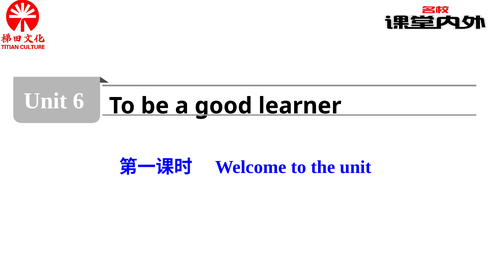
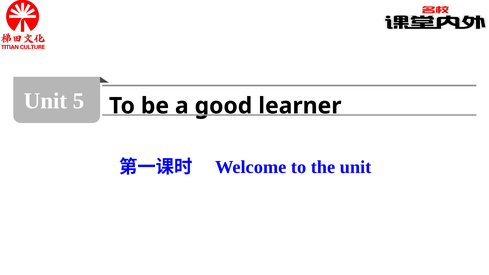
6: 6 -> 5
